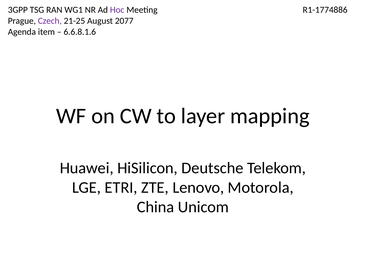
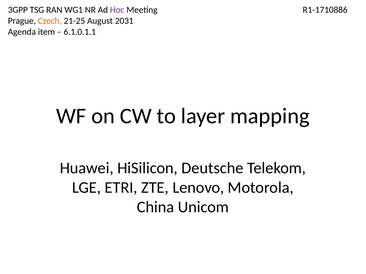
R1-1774886: R1-1774886 -> R1-1710886
Czech colour: purple -> orange
2077: 2077 -> 2031
6.6.8.1.6: 6.6.8.1.6 -> 6.1.0.1.1
